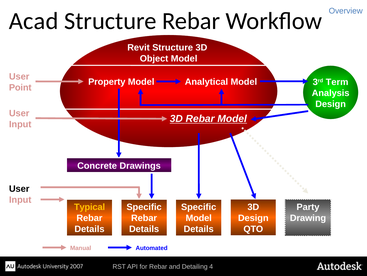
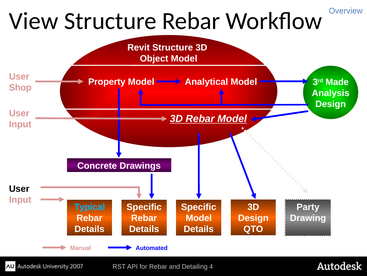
Acad: Acad -> View
Term: Term -> Made
Point: Point -> Shop
Typical colour: yellow -> light blue
